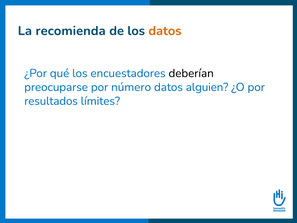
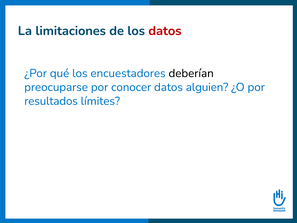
recomienda: recomienda -> limitaciones
datos at (165, 31) colour: orange -> red
número: número -> conocer
